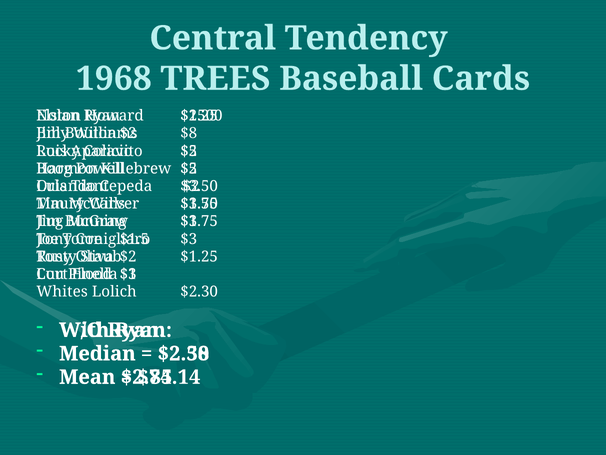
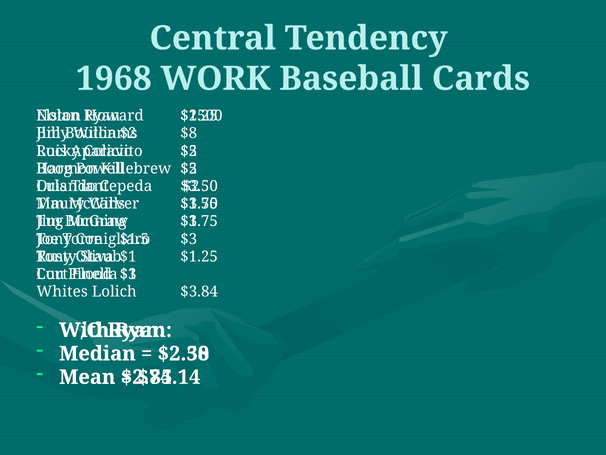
TREES: TREES -> WORK
$2 at (128, 256): $2 -> $1
$2.30: $2.30 -> $3.84
